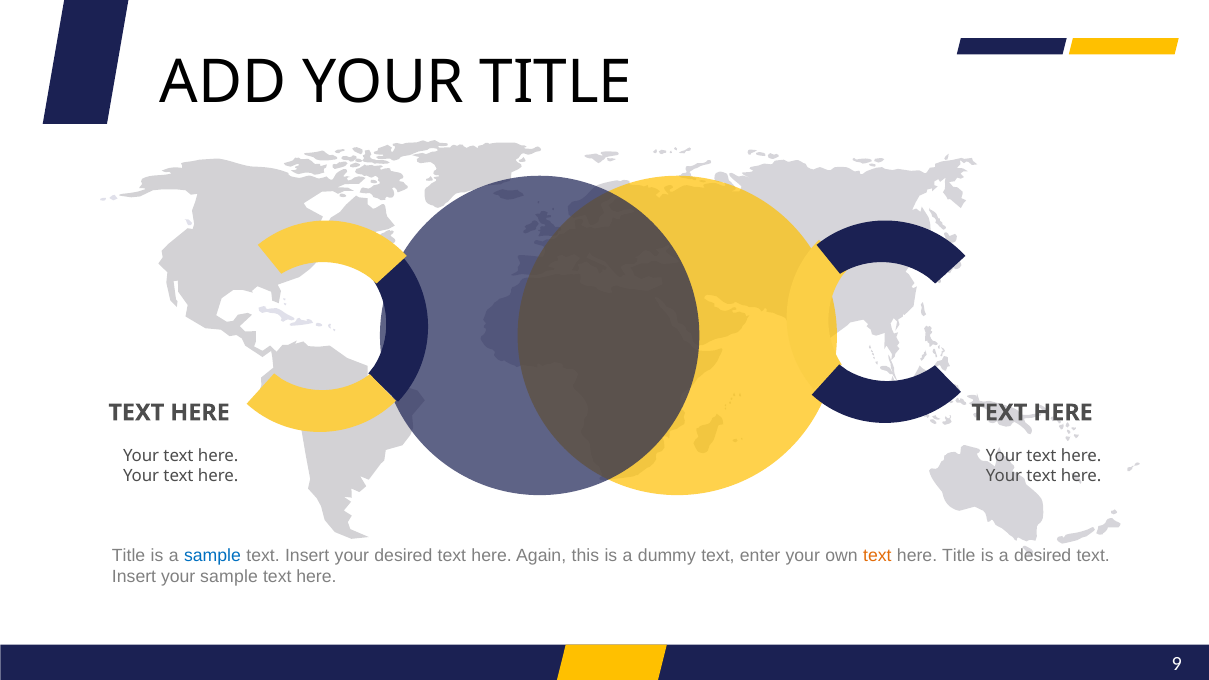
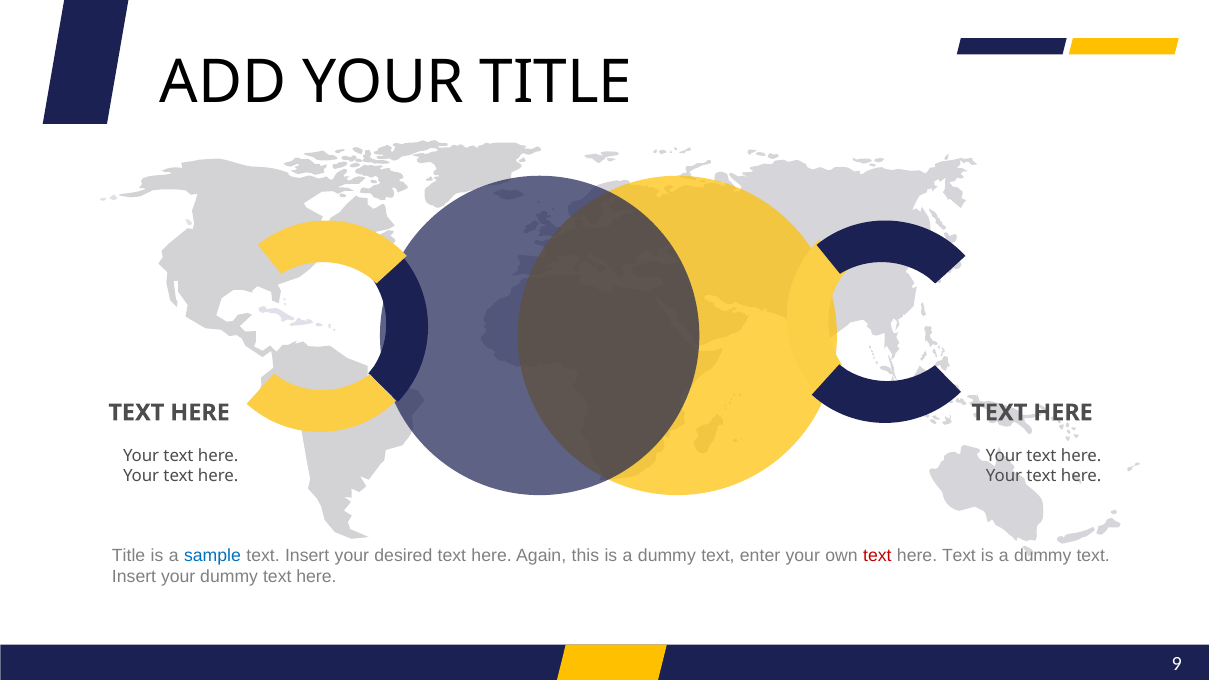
text at (877, 556) colour: orange -> red
Title at (959, 556): Title -> Text
desired at (1043, 556): desired -> dummy
your sample: sample -> dummy
